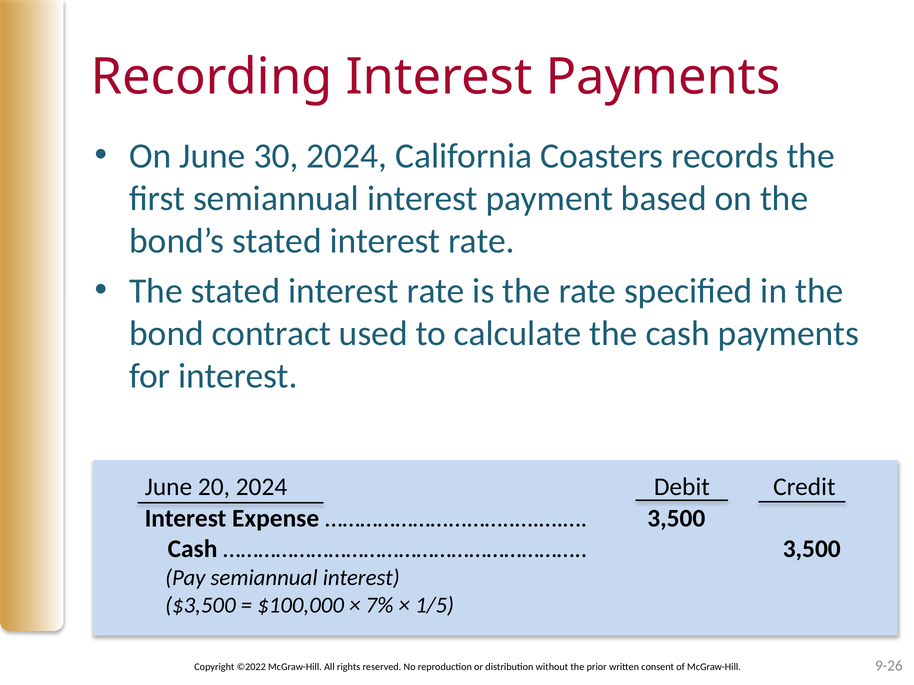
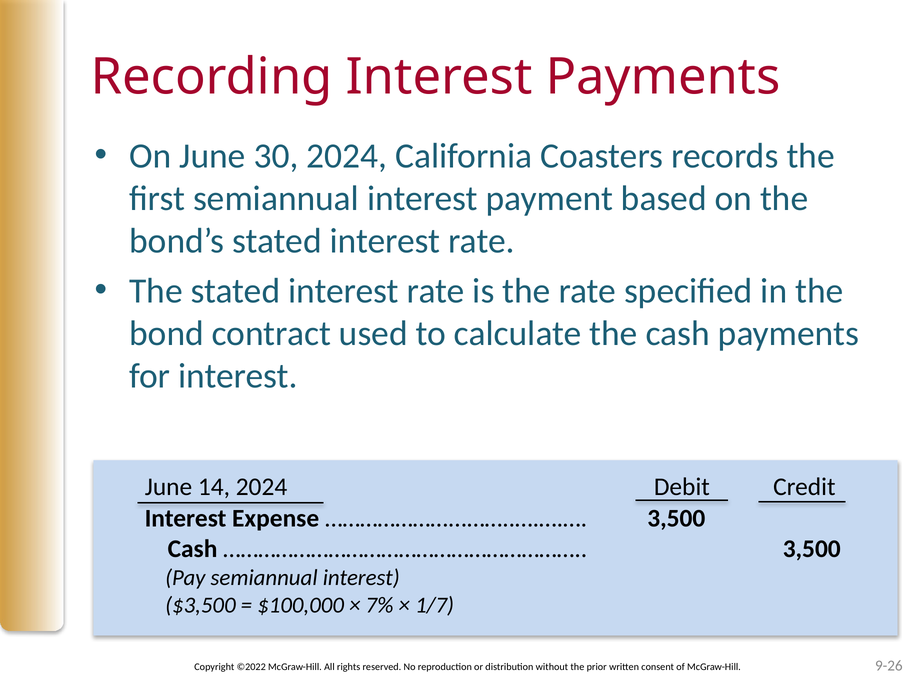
20: 20 -> 14
1/5: 1/5 -> 1/7
